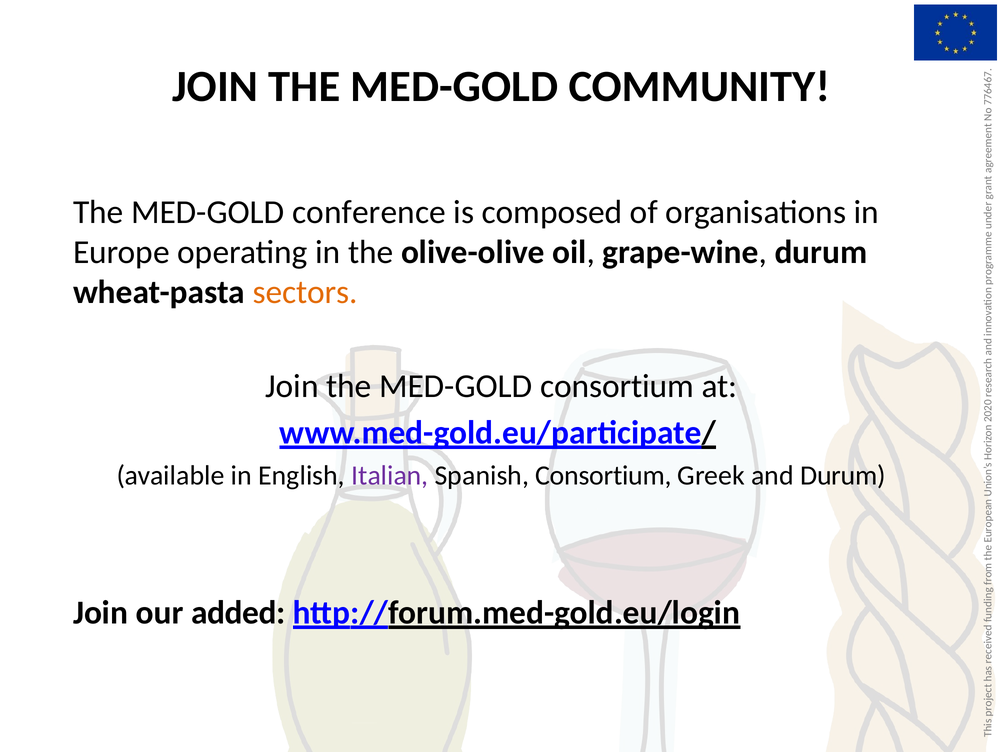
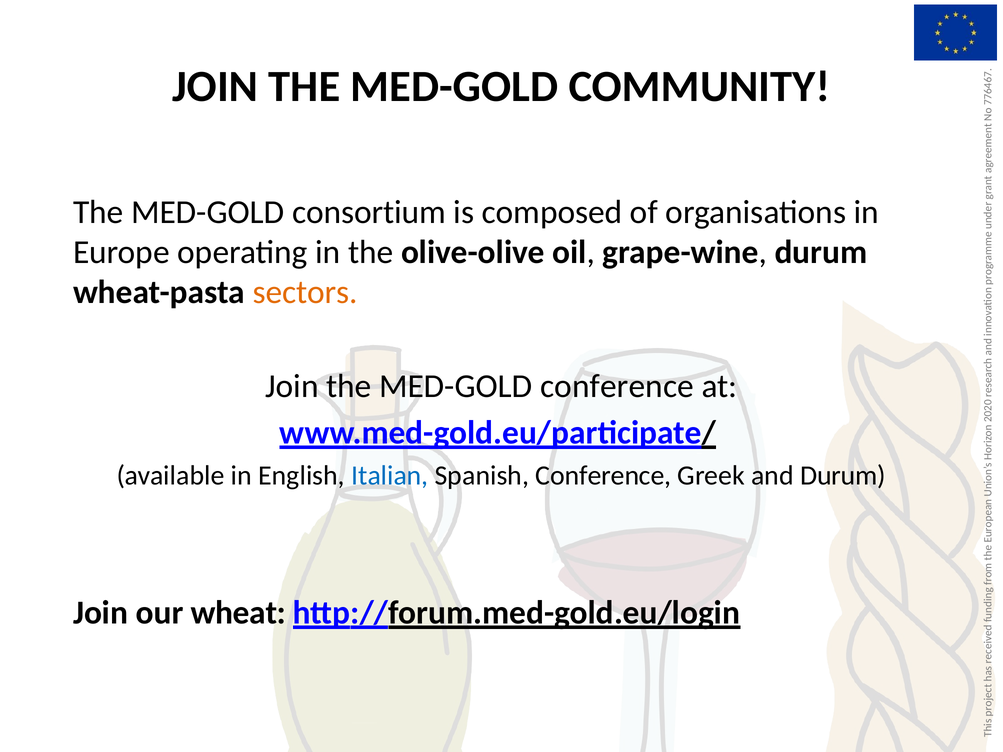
conference: conference -> consortium
MED-GOLD consortium: consortium -> conference
Italian colour: purple -> blue
Spanish Consortium: Consortium -> Conference
added: added -> wheat
